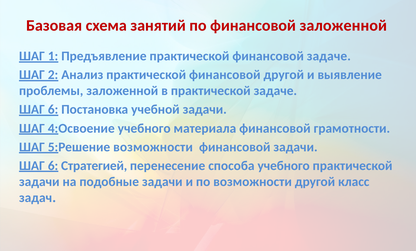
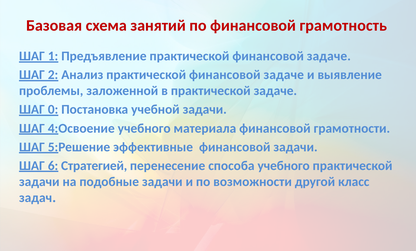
финансовой заложенной: заложенной -> грамотность
Анализ практической финансовой другой: другой -> задаче
6 at (53, 110): 6 -> 0
5:Решение возможности: возможности -> эффективные
